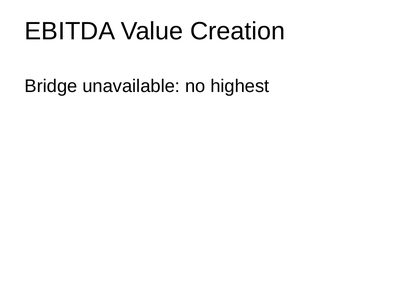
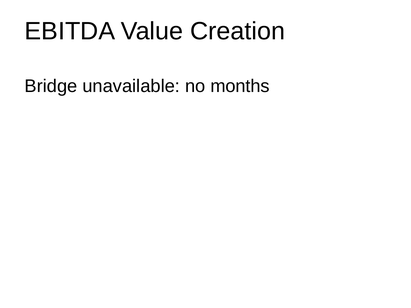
highest: highest -> months
